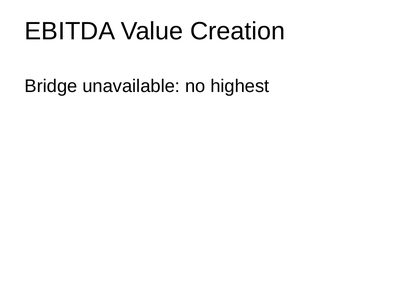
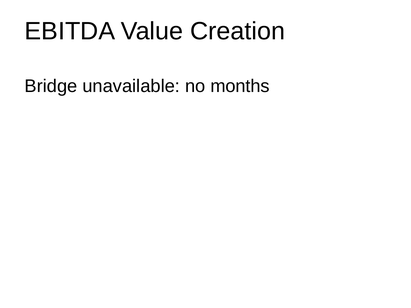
highest: highest -> months
